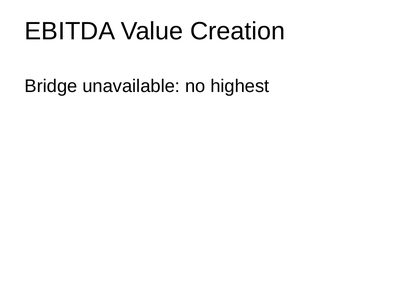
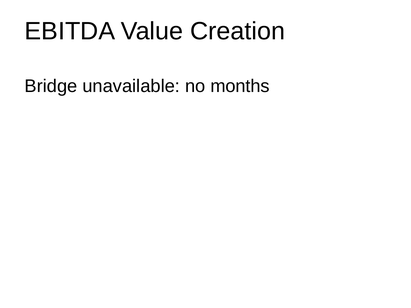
highest: highest -> months
